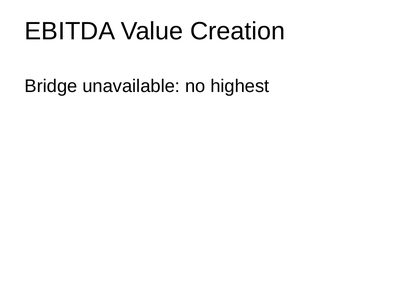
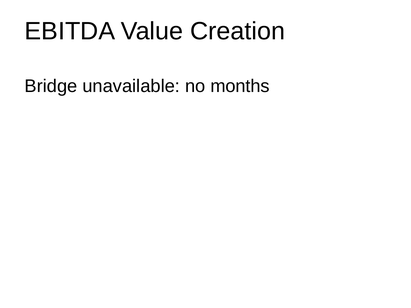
highest: highest -> months
